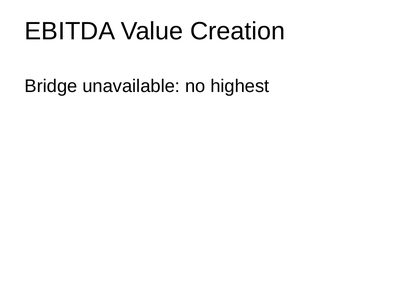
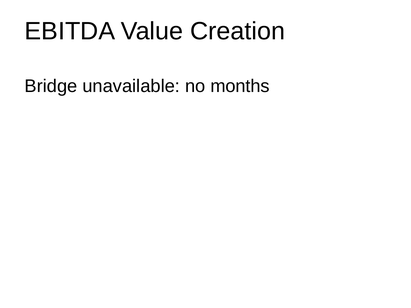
highest: highest -> months
